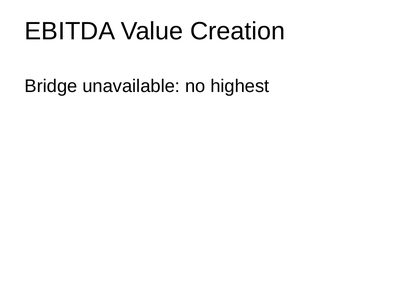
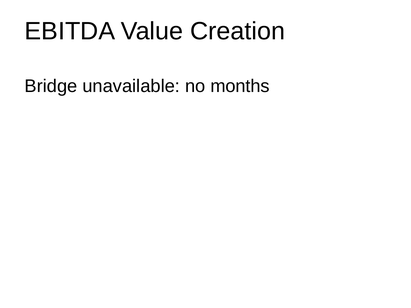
highest: highest -> months
